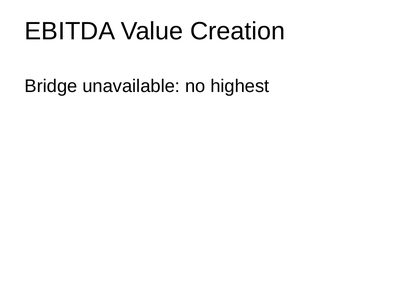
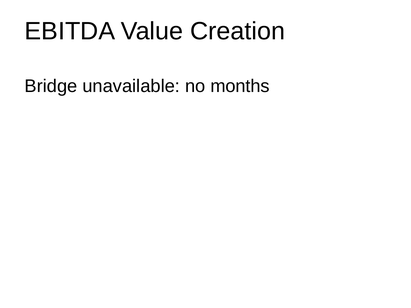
highest: highest -> months
